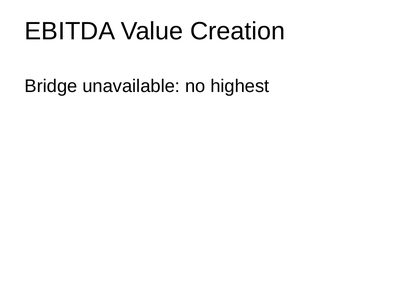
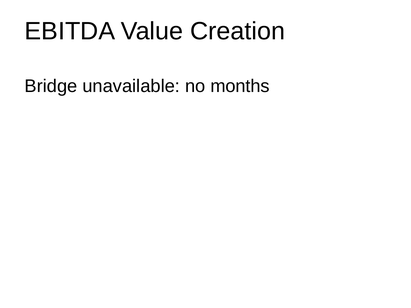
highest: highest -> months
